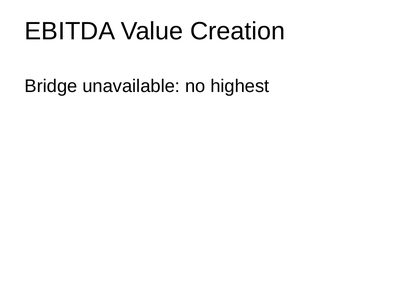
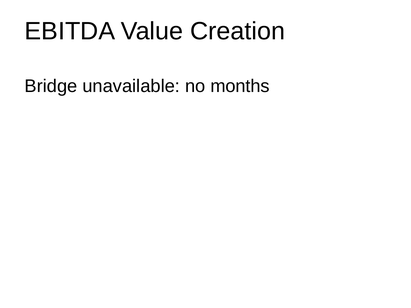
highest: highest -> months
